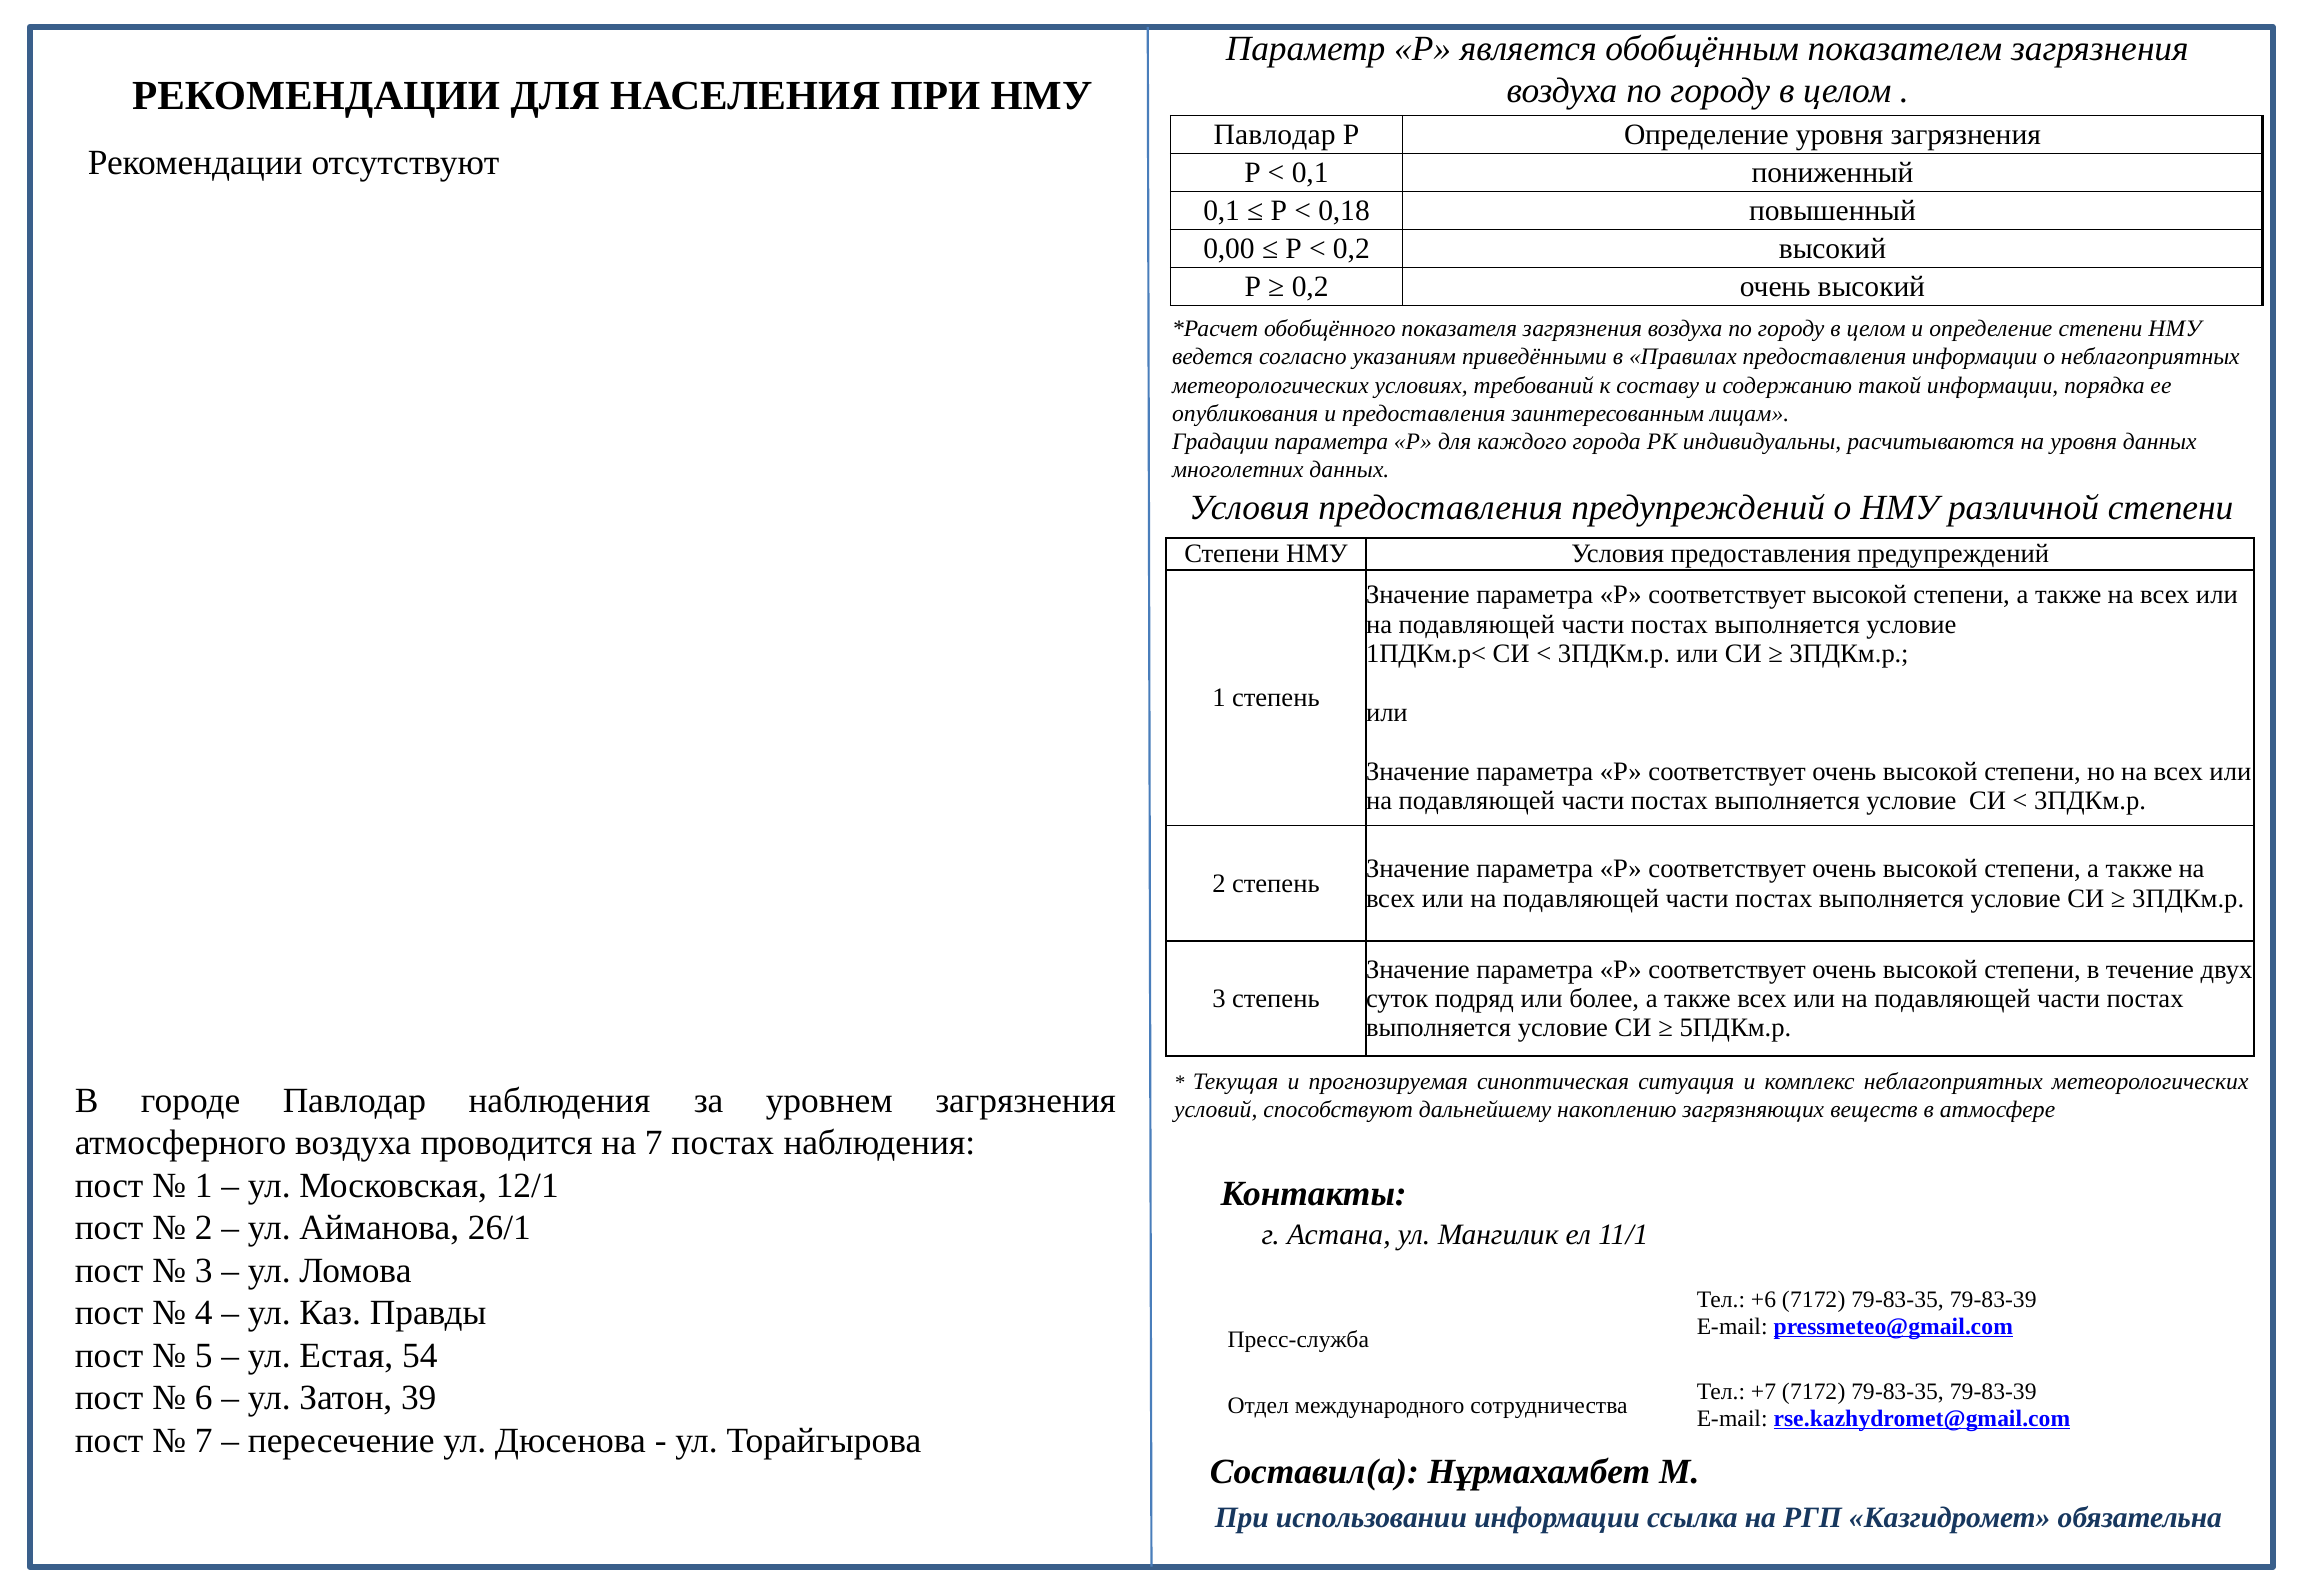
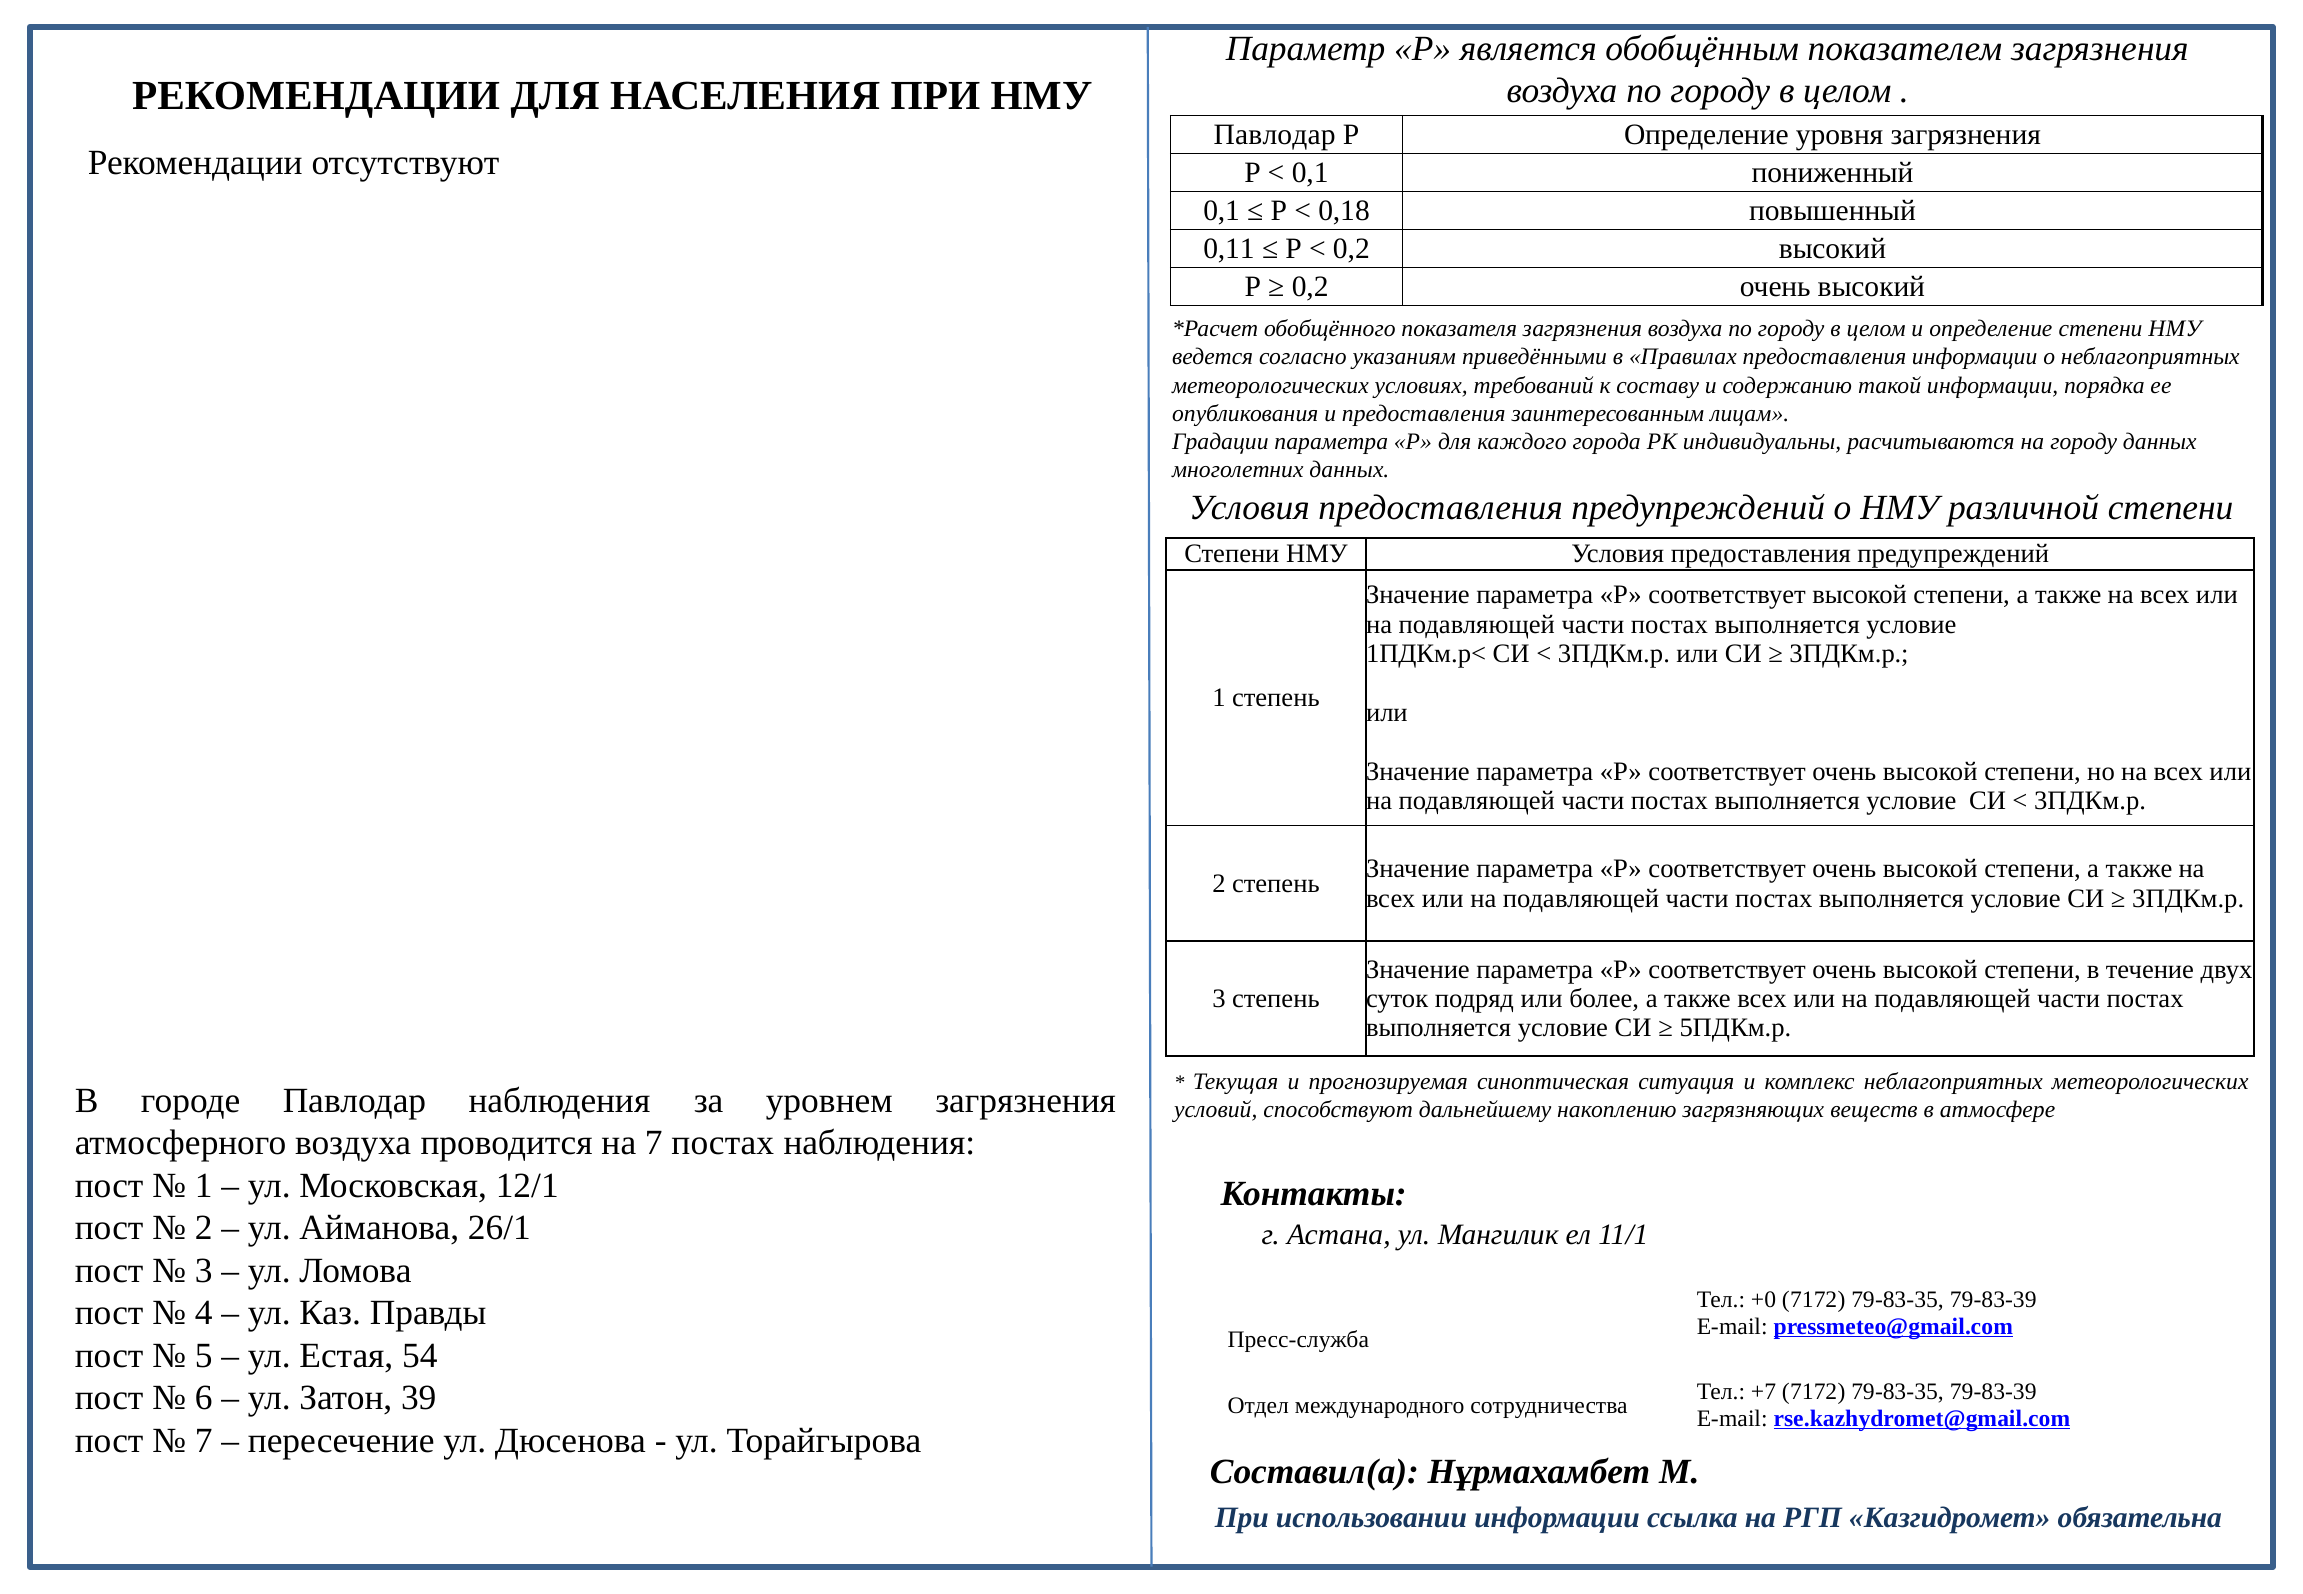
0,00: 0,00 -> 0,11
на уровня: уровня -> городу
+6: +6 -> +0
